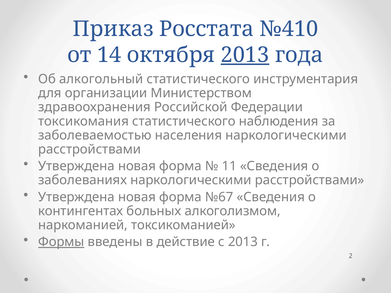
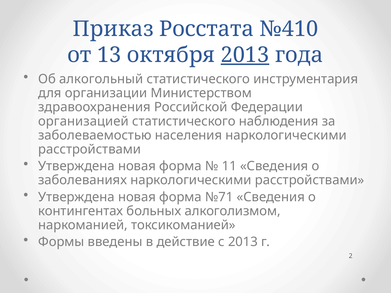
14: 14 -> 13
токсикомания: токсикомания -> организацией
№67: №67 -> №71
Формы underline: present -> none
